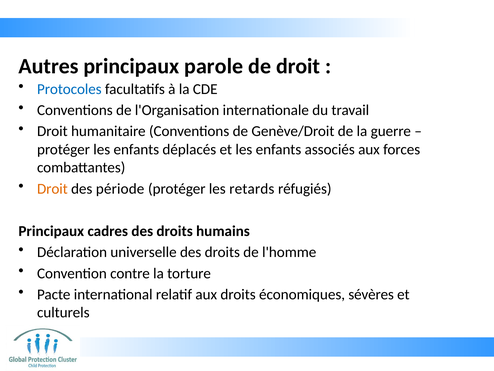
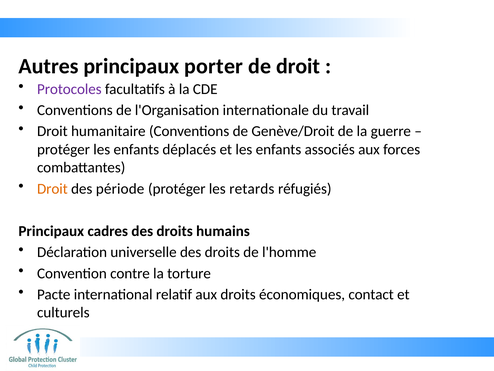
parole: parole -> porter
Protocoles colour: blue -> purple
sévères: sévères -> contact
